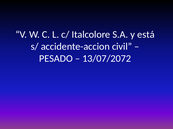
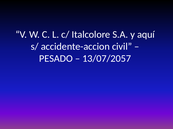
está: está -> aquí
13/07/2072: 13/07/2072 -> 13/07/2057
